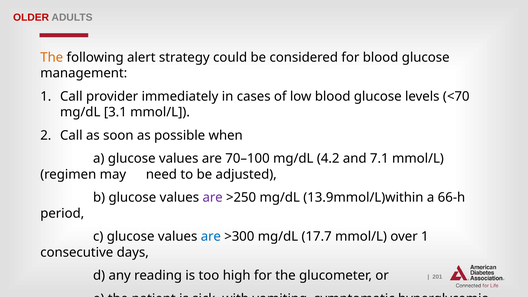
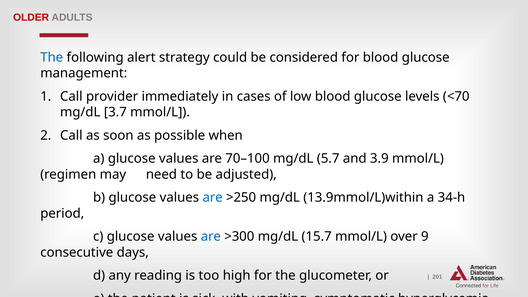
The at (52, 57) colour: orange -> blue
3.1: 3.1 -> 3.7
4.2: 4.2 -> 5.7
7.1: 7.1 -> 3.9
are at (213, 198) colour: purple -> blue
66-h: 66-h -> 34-h
17.7: 17.7 -> 15.7
over 1: 1 -> 9
